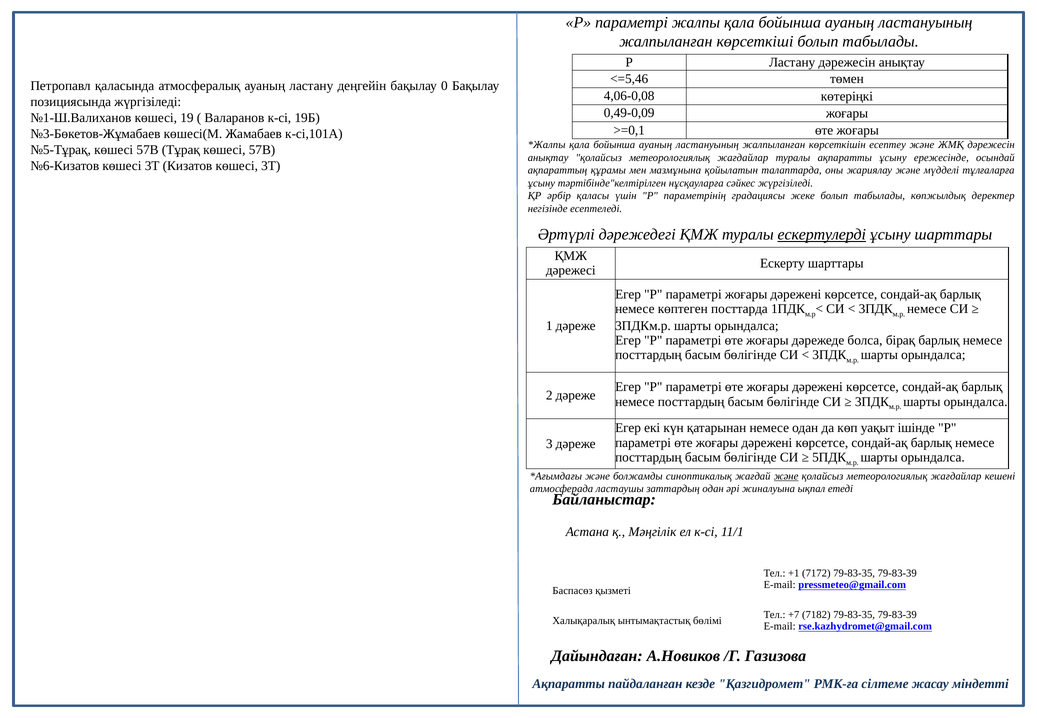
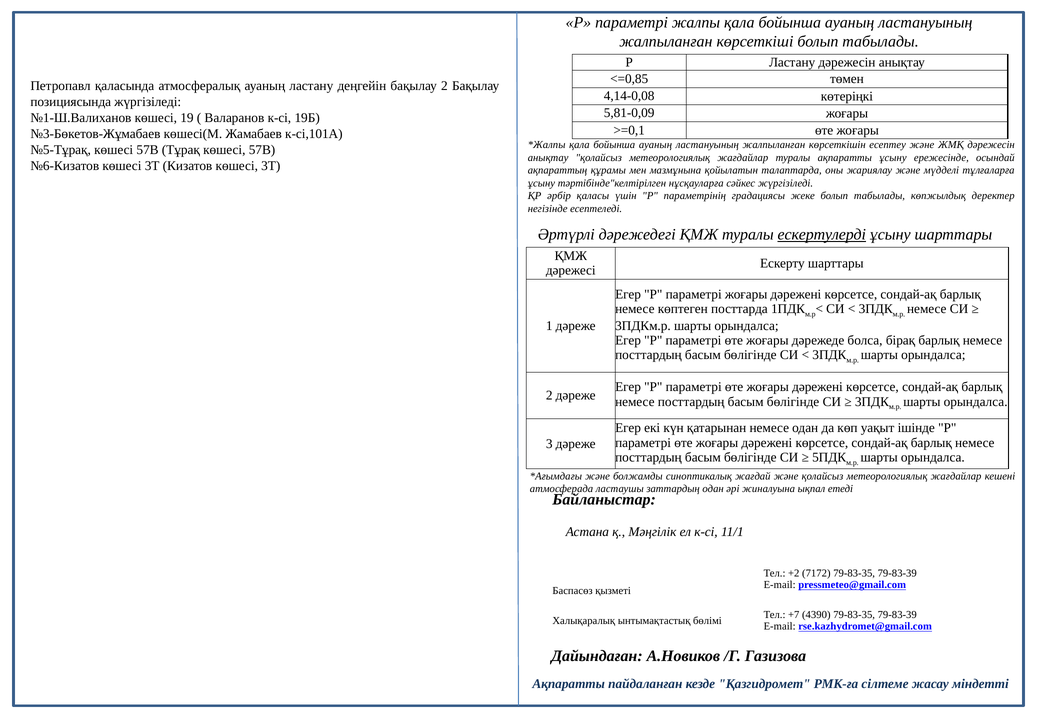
<=5,46: <=5,46 -> <=0,85
бақылау 0: 0 -> 2
4,06-0,08: 4,06-0,08 -> 4,14-0,08
0,49-0,09: 0,49-0,09 -> 5,81-0,09
және at (786, 476) underline: present -> none
+1: +1 -> +2
7182: 7182 -> 4390
